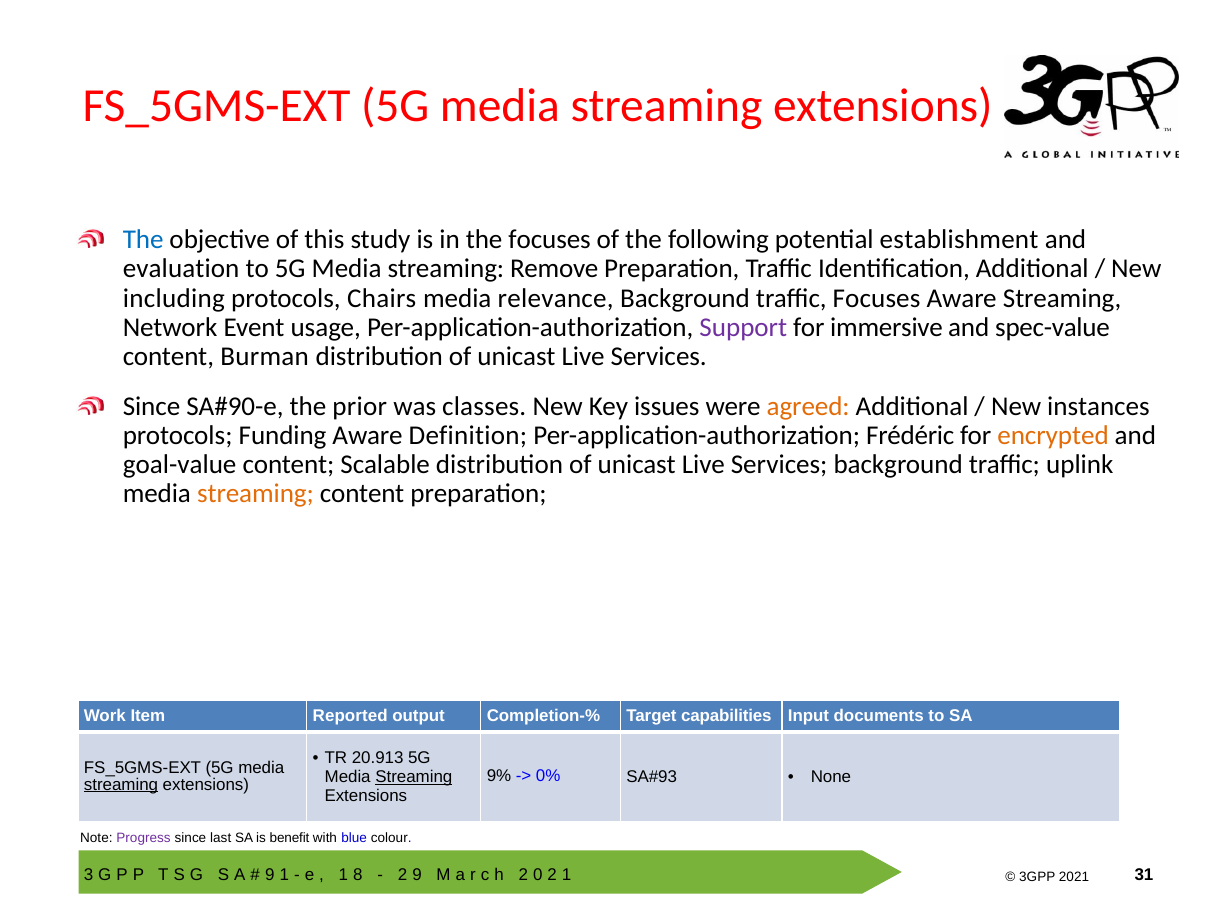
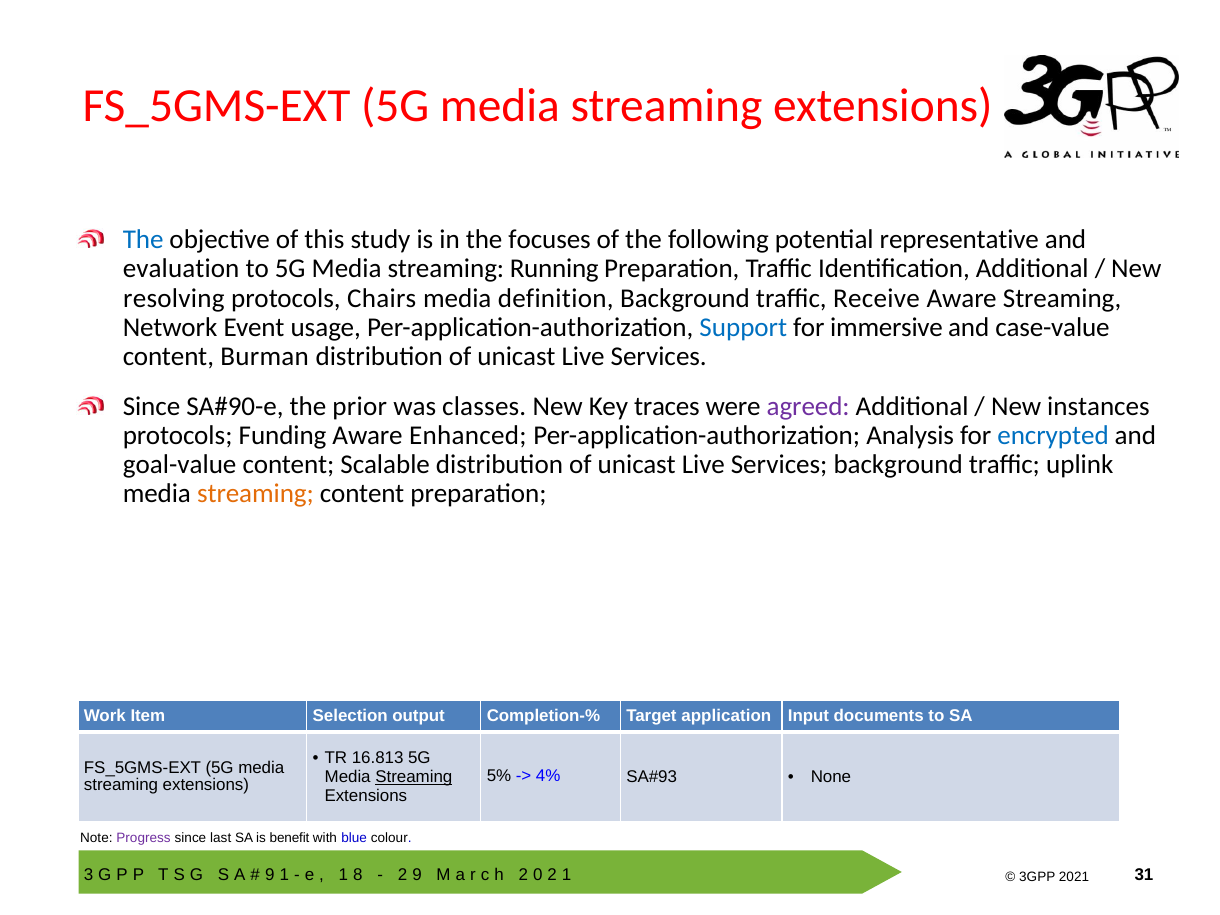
establishment: establishment -> representative
Remove: Remove -> Running
including: including -> resolving
relevance: relevance -> definition
traffic Focuses: Focuses -> Receive
Support colour: purple -> blue
spec-value: spec-value -> case-value
issues: issues -> traces
agreed colour: orange -> purple
Definition: Definition -> Enhanced
Frédéric: Frédéric -> Analysis
encrypted colour: orange -> blue
Reported: Reported -> Selection
capabilities: capabilities -> application
20.913: 20.913 -> 16.813
9%: 9% -> 5%
0%: 0% -> 4%
streaming at (121, 785) underline: present -> none
